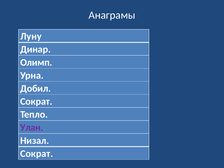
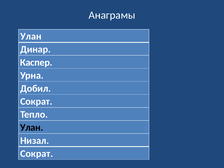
Луну at (31, 36): Луну -> Улан
Олимп: Олимп -> Каспер
Улан at (32, 128) colour: purple -> black
